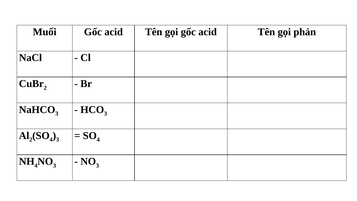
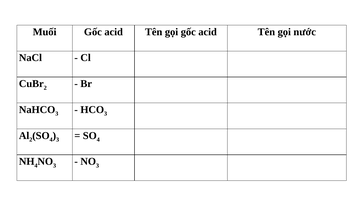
phản: phản -> nước
